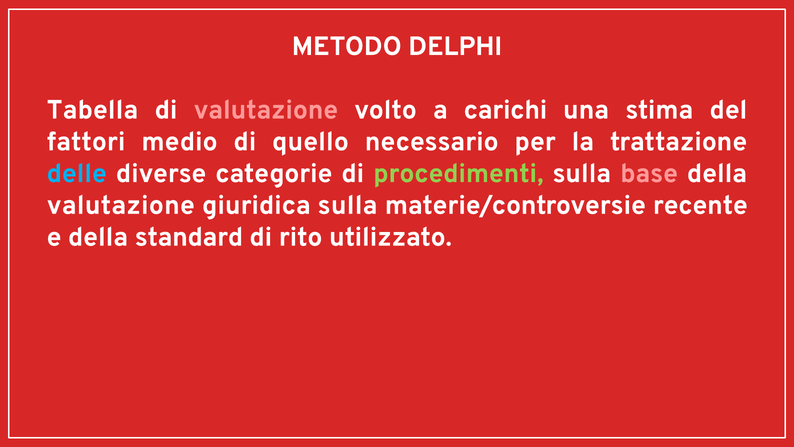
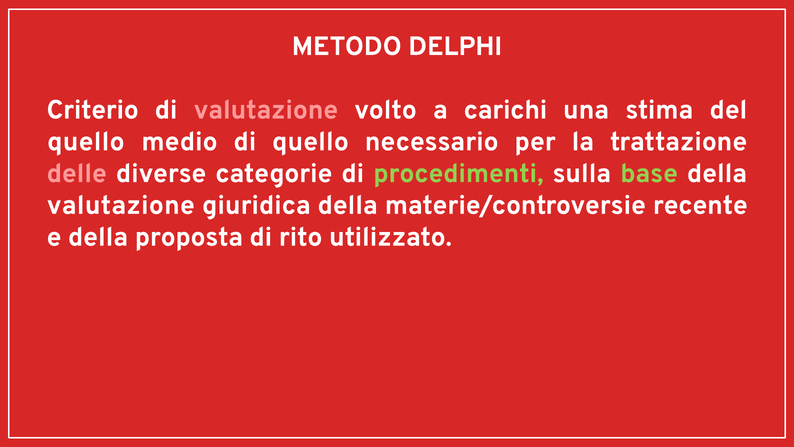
Tabella: Tabella -> Criterio
fattori at (86, 141): fattori -> quello
delle colour: light blue -> pink
base colour: pink -> light green
giuridica sulla: sulla -> della
standard: standard -> proposta
